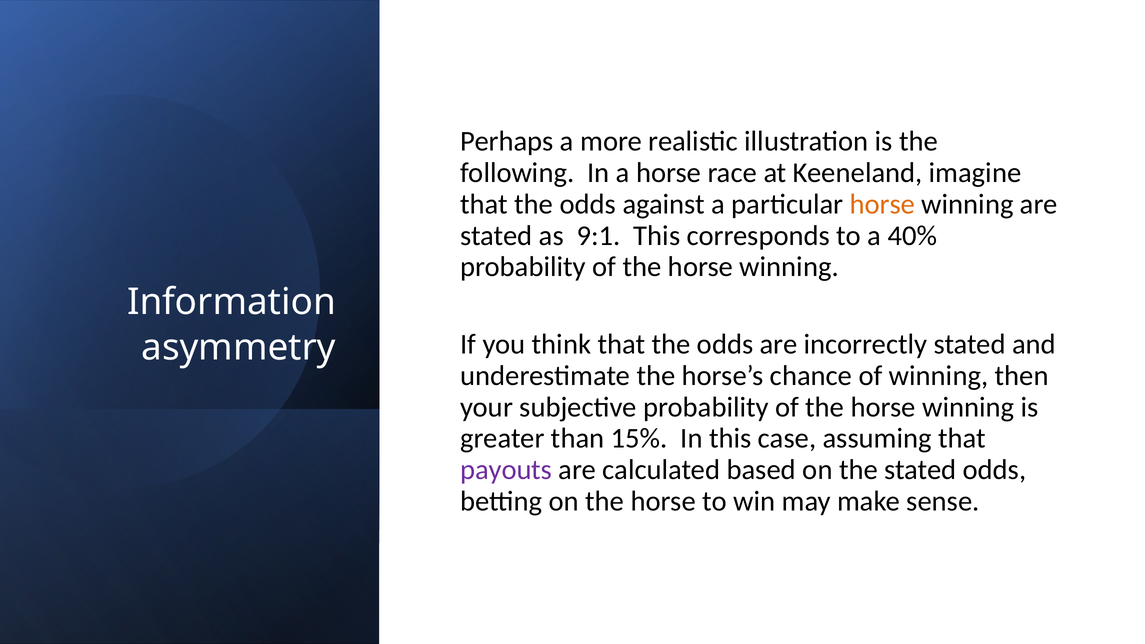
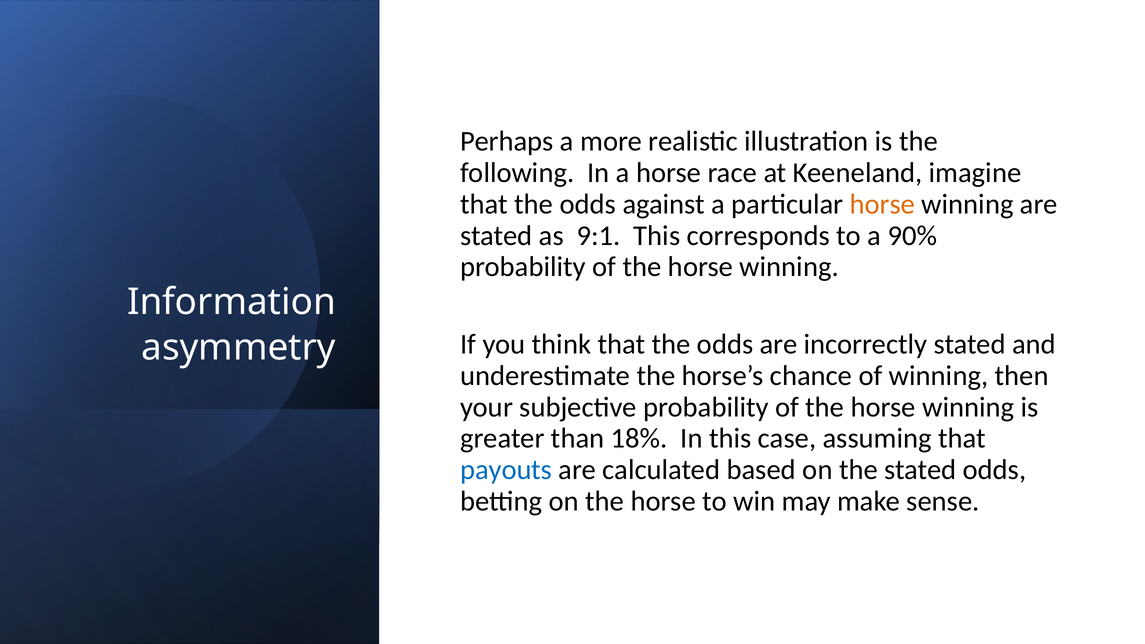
40%: 40% -> 90%
15%: 15% -> 18%
payouts colour: purple -> blue
